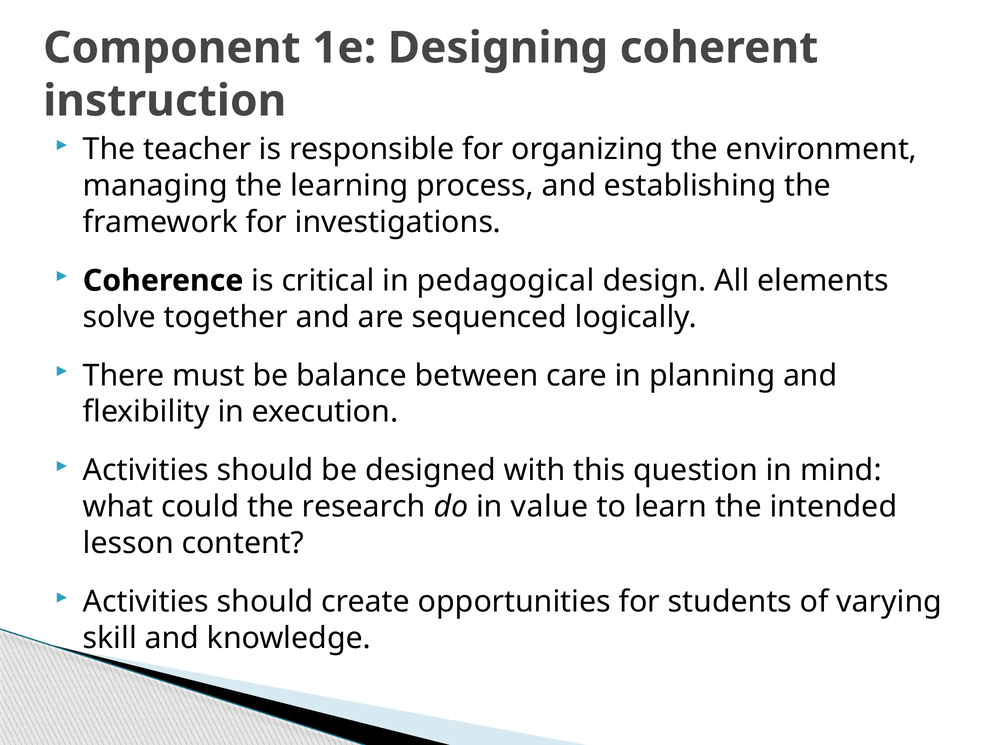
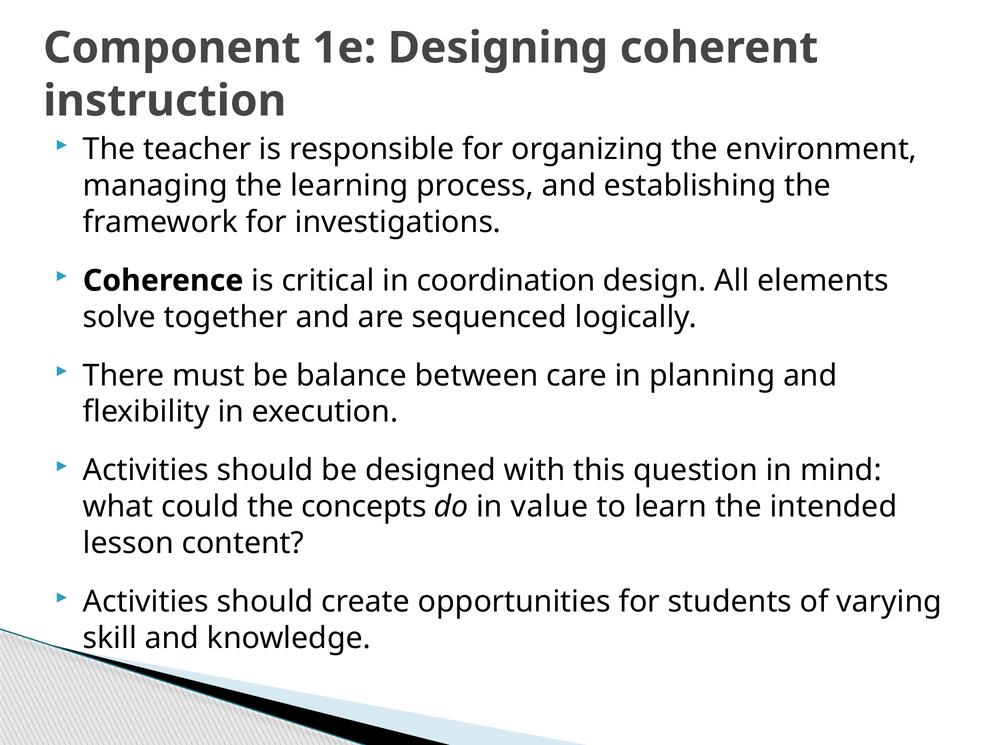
pedagogical: pedagogical -> coordination
research: research -> concepts
